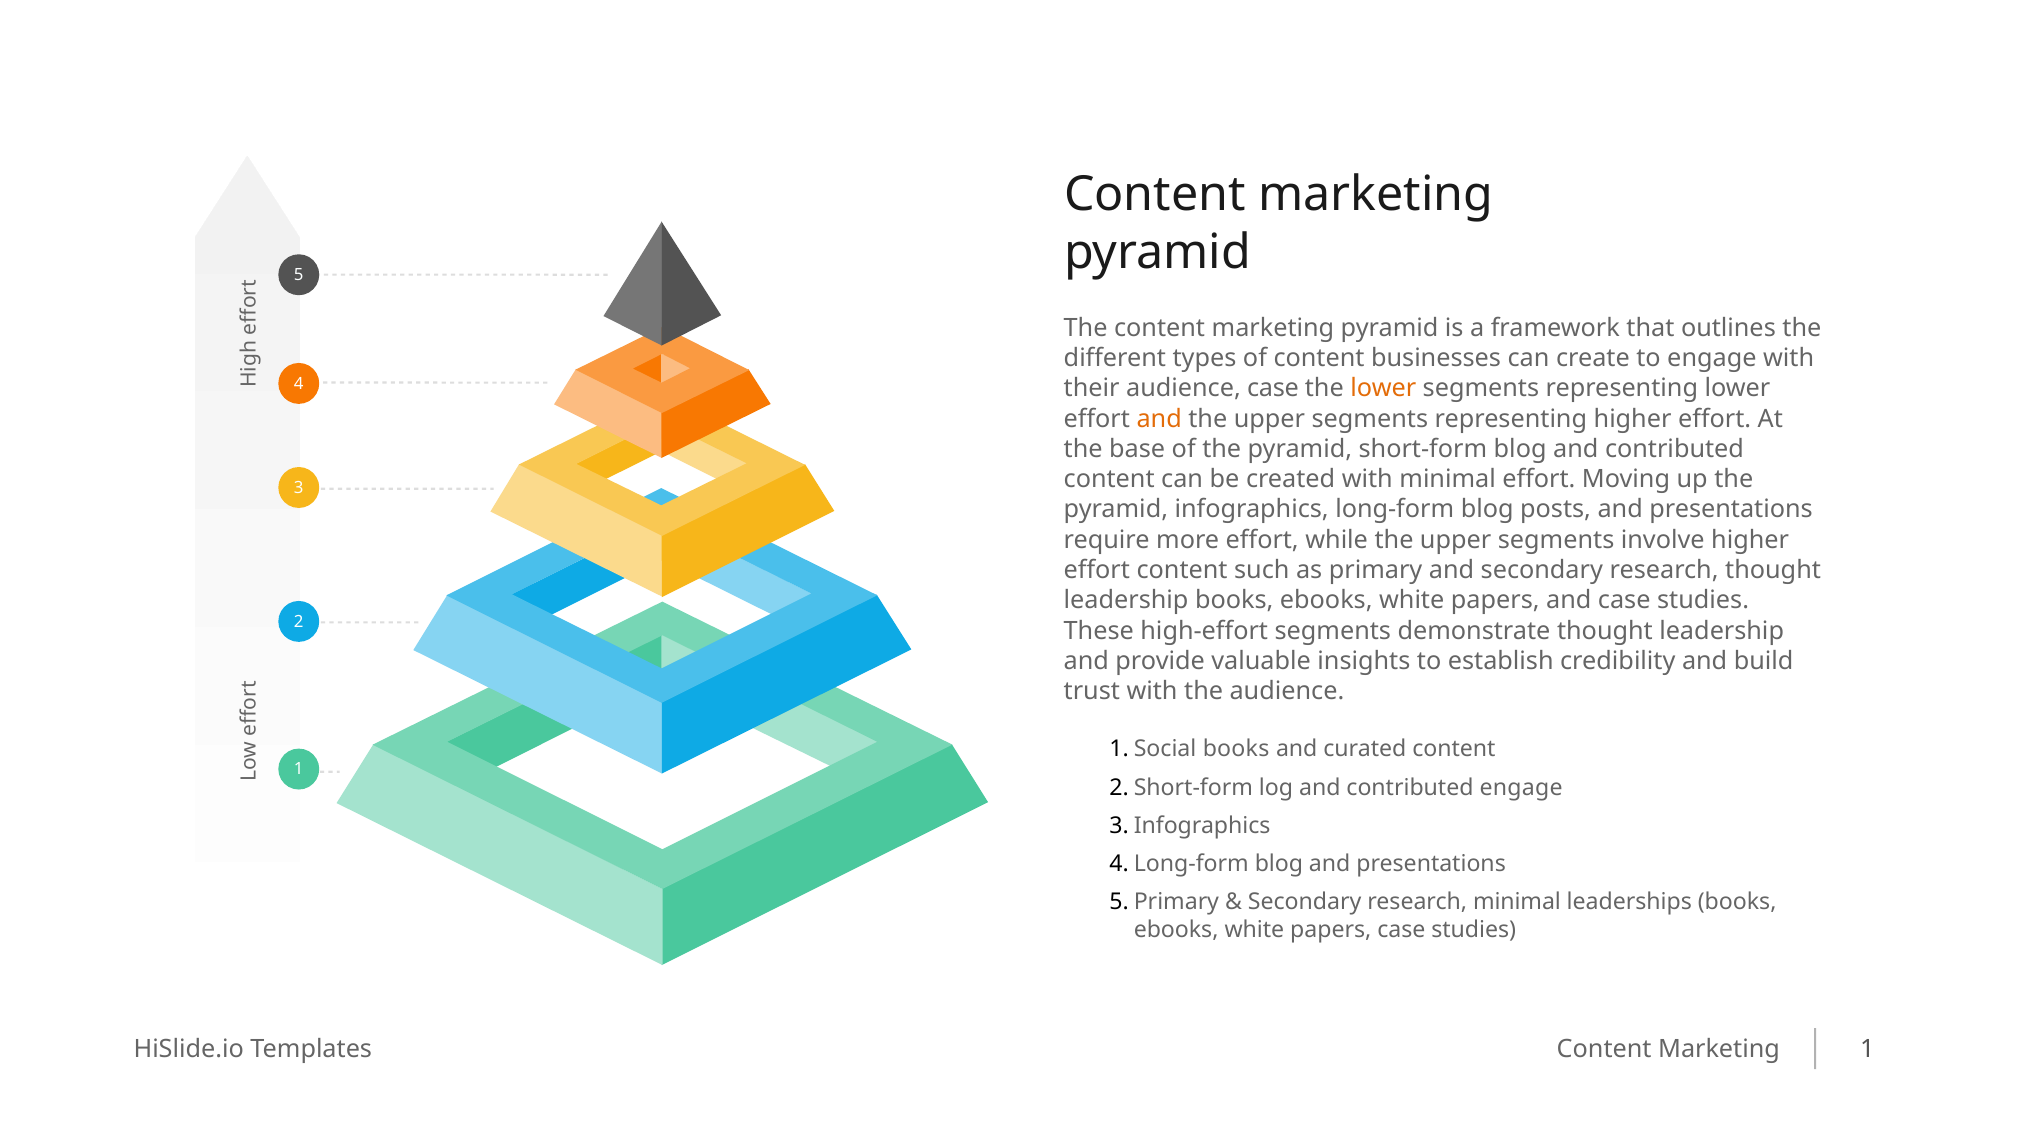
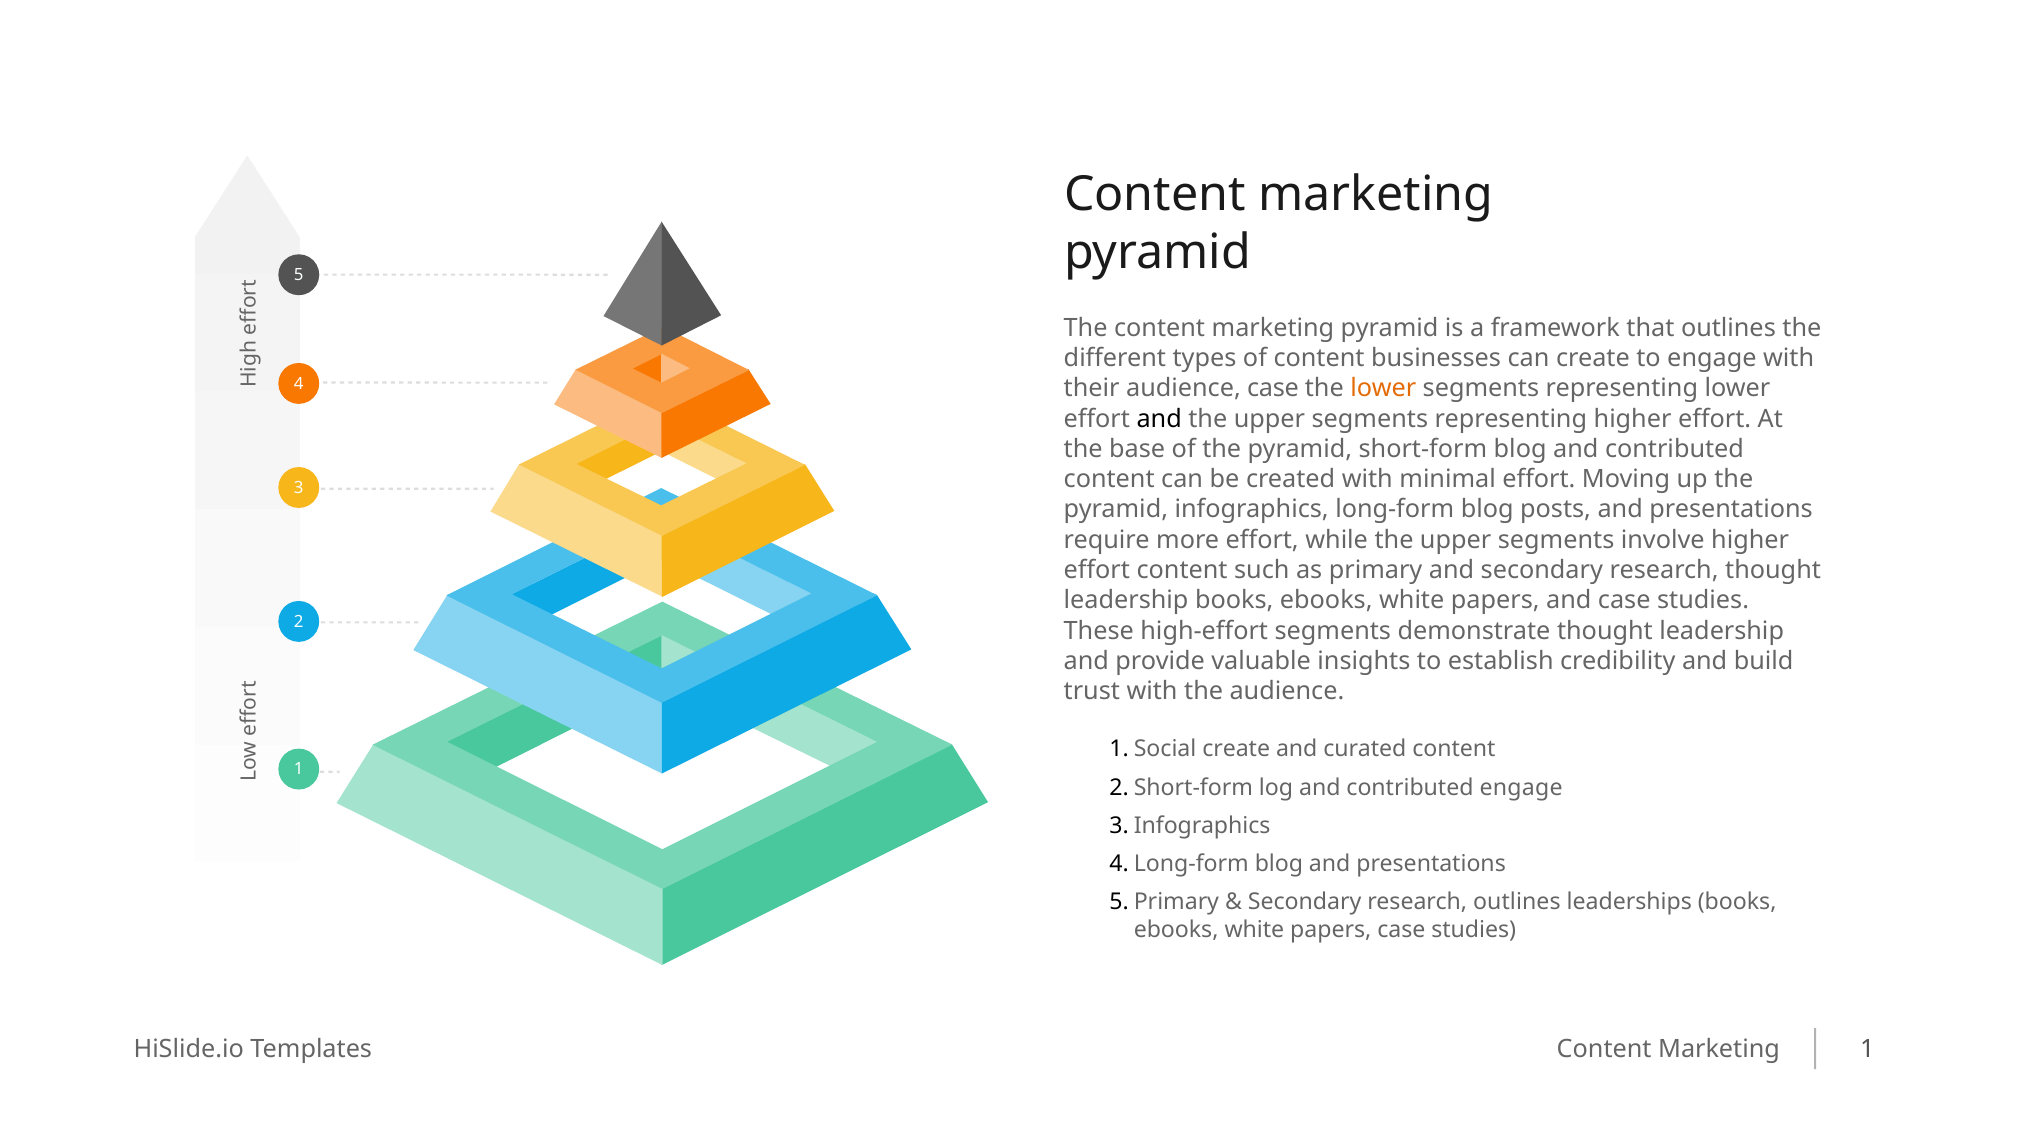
and at (1159, 419) colour: orange -> black
books at (1236, 749): books -> create
research minimal: minimal -> outlines
